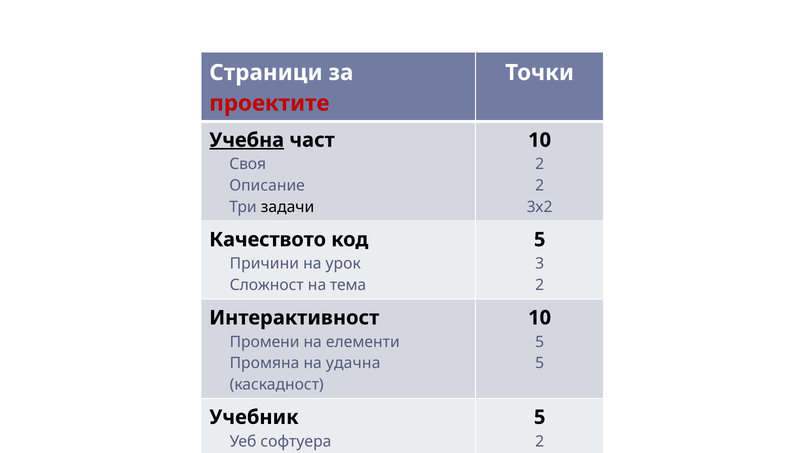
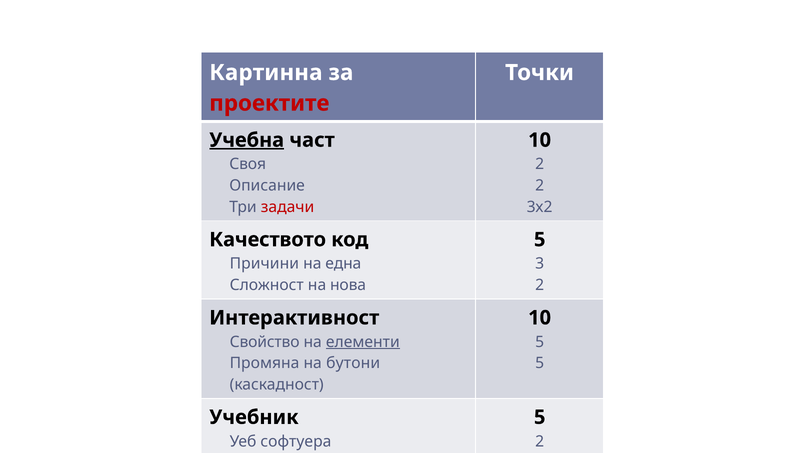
Страници: Страници -> Картинна
задачи colour: black -> red
урок: урок -> една
тема: тема -> нова
Промени: Промени -> Свойство
елементи underline: none -> present
удачна: удачна -> бутони
